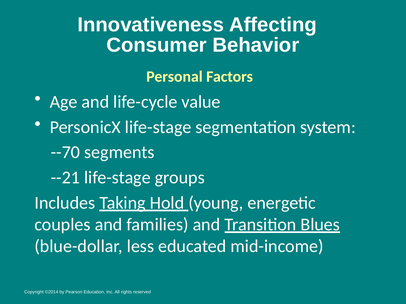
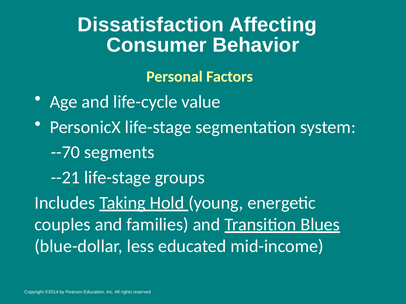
Innovativeness: Innovativeness -> Dissatisfaction
